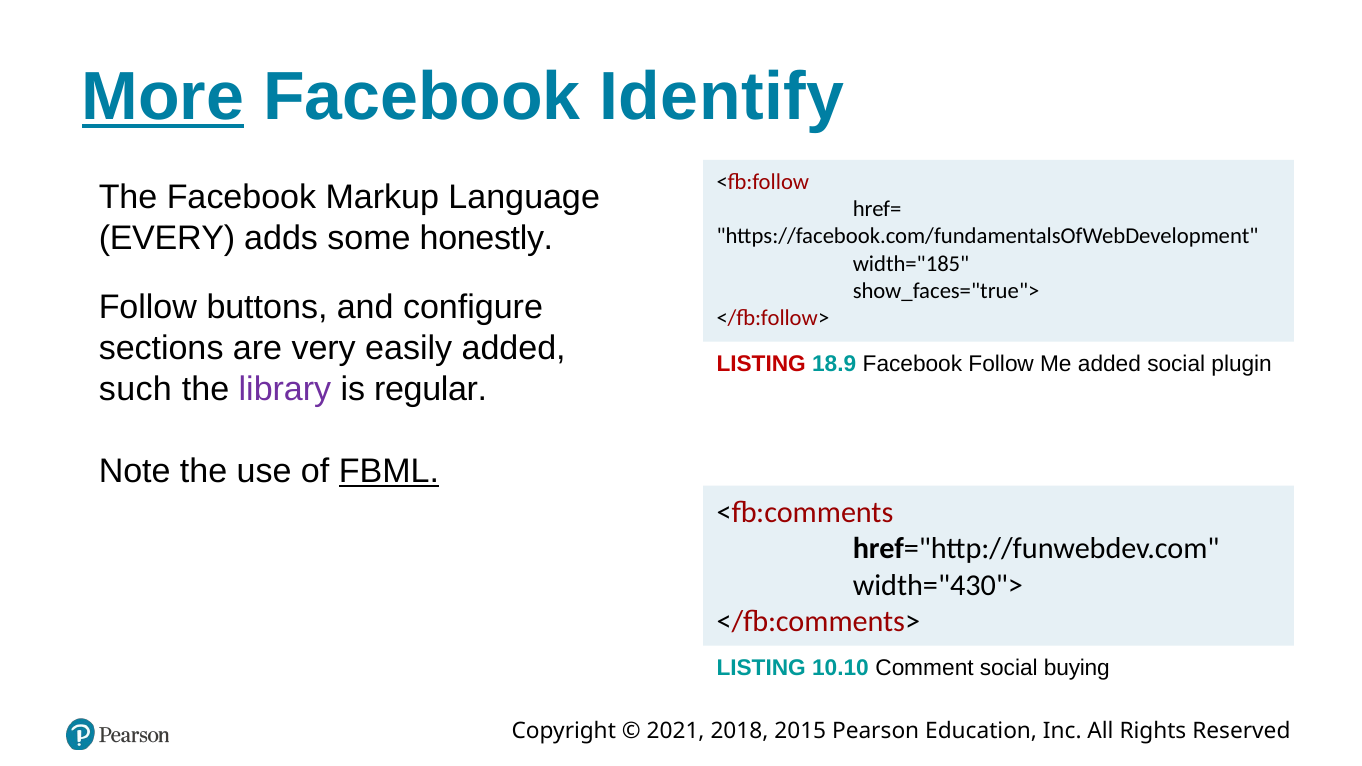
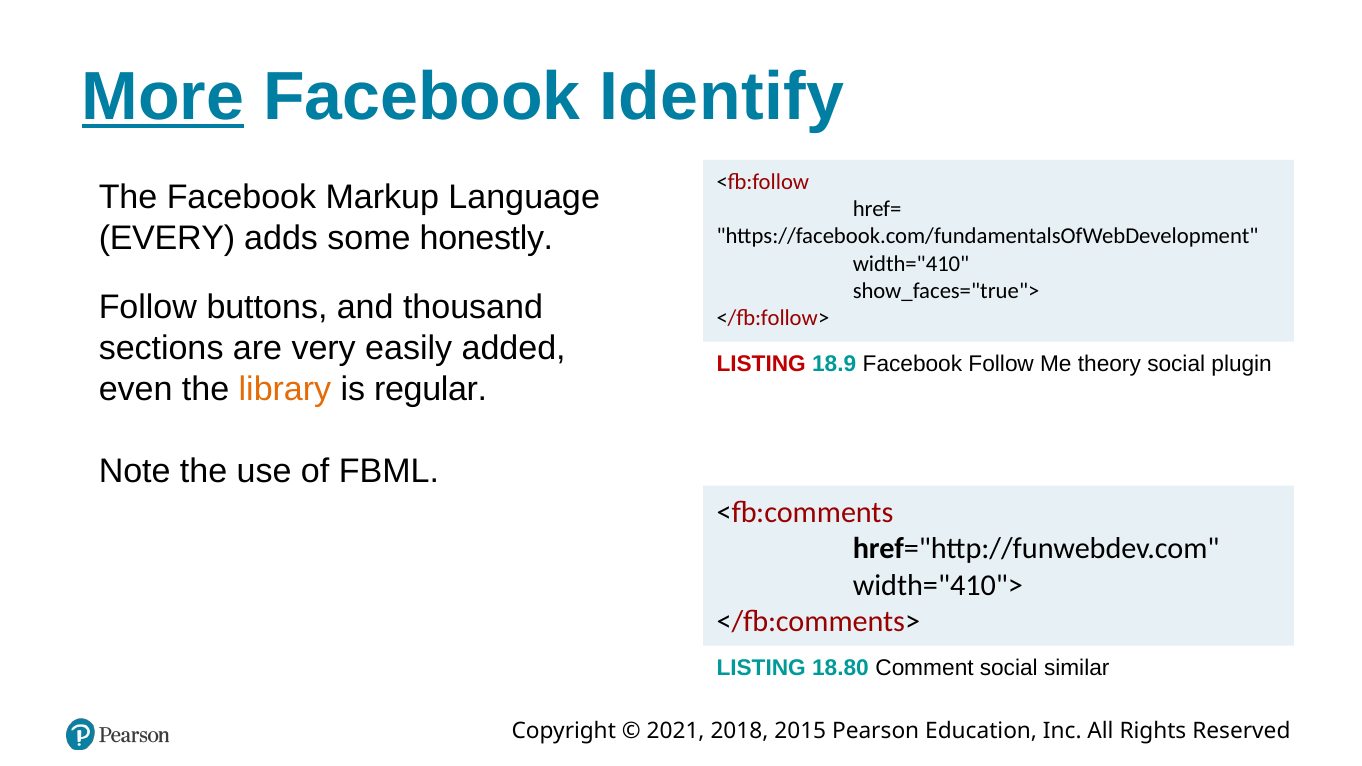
width="185: width="185 -> width="410
configure: configure -> thousand
Me added: added -> theory
such: such -> even
library colour: purple -> orange
FBML underline: present -> none
width="430">: width="430"> -> width="410">
10.10: 10.10 -> 18.80
buying: buying -> similar
